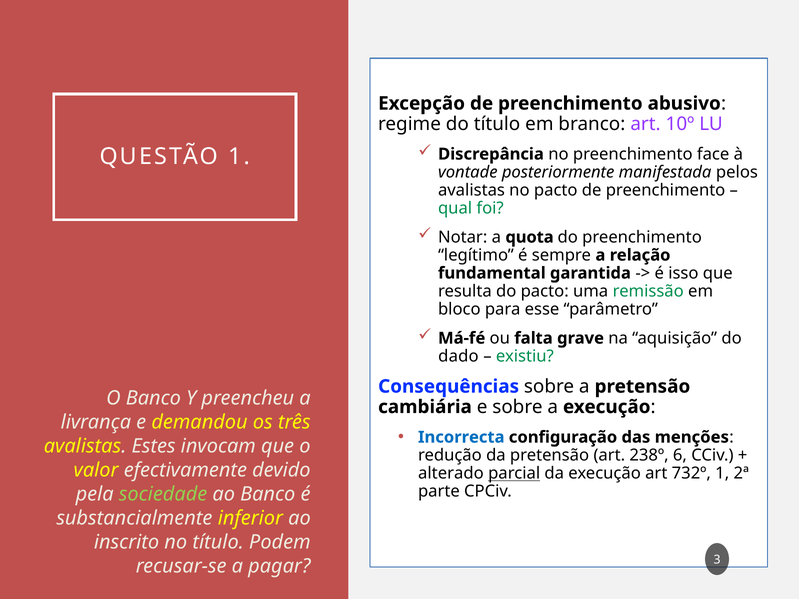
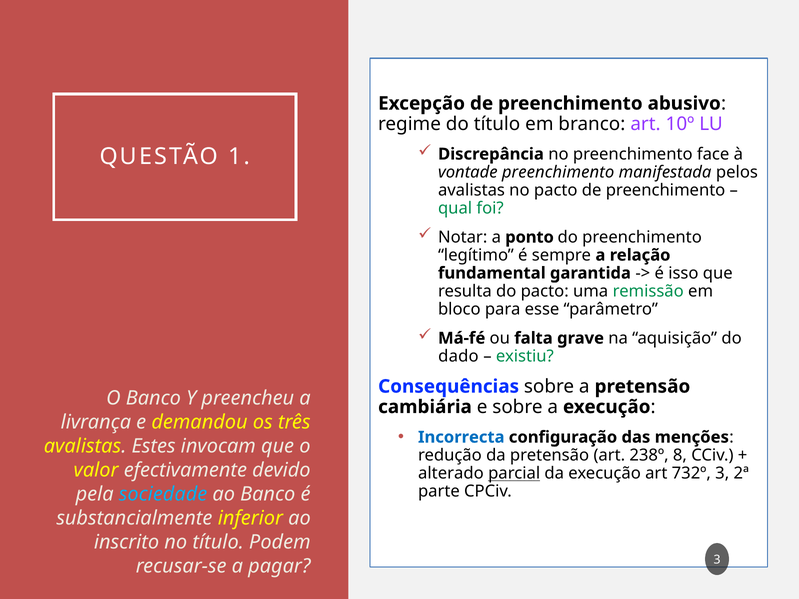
vontade posteriormente: posteriormente -> preenchimento
quota: quota -> ponto
6: 6 -> 8
732º 1: 1 -> 3
sociedade colour: light green -> light blue
